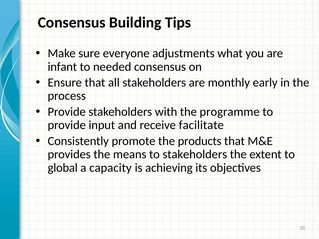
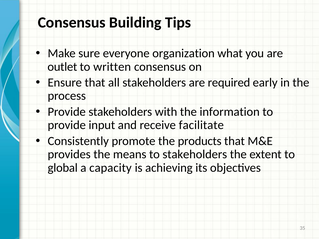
adjustments: adjustments -> organization
infant: infant -> outlet
needed: needed -> written
monthly: monthly -> required
programme: programme -> information
